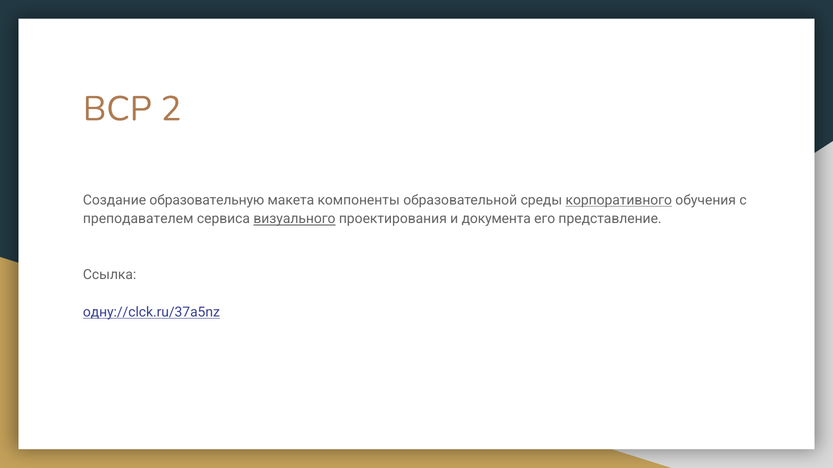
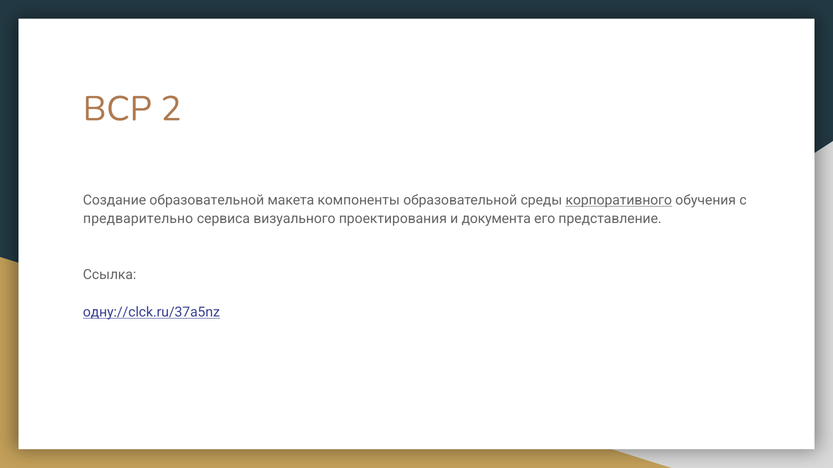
Создание образовательную: образовательную -> образовательной
преподавателем: преподавателем -> предварительно
визуального underline: present -> none
